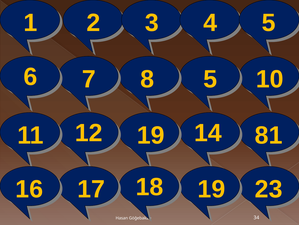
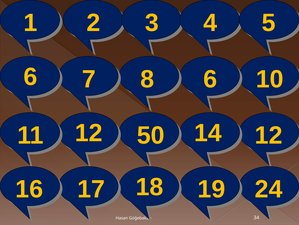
8 5: 5 -> 6
12 19: 19 -> 50
14 81: 81 -> 12
23: 23 -> 24
